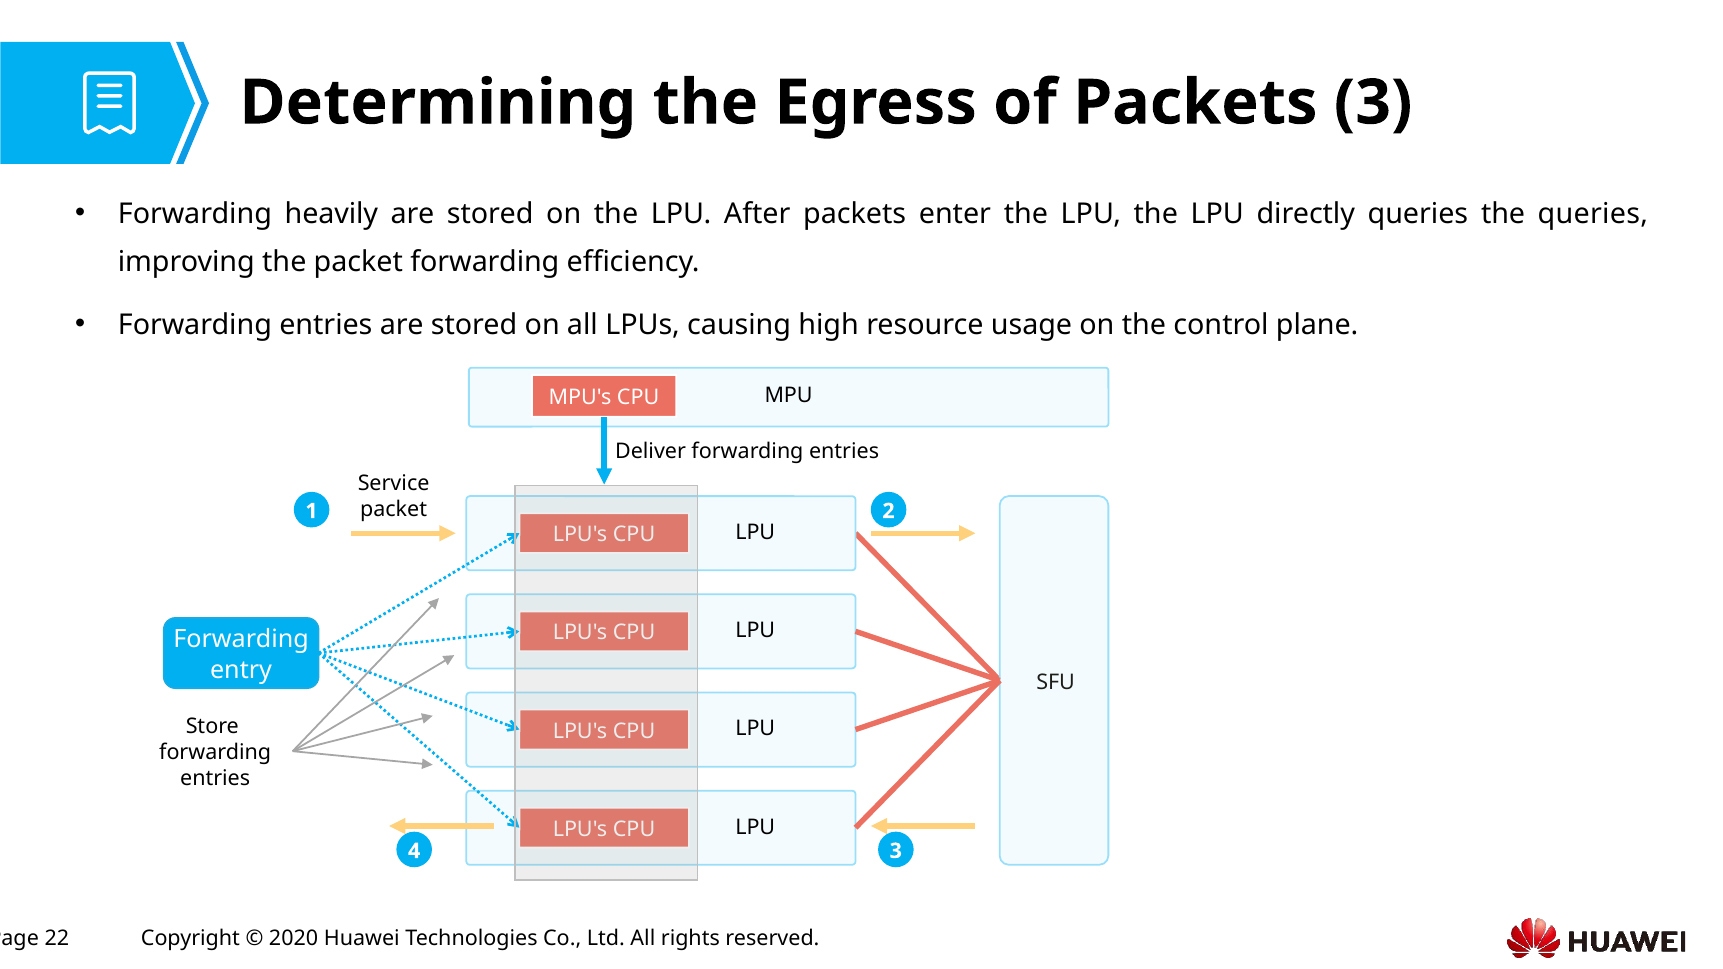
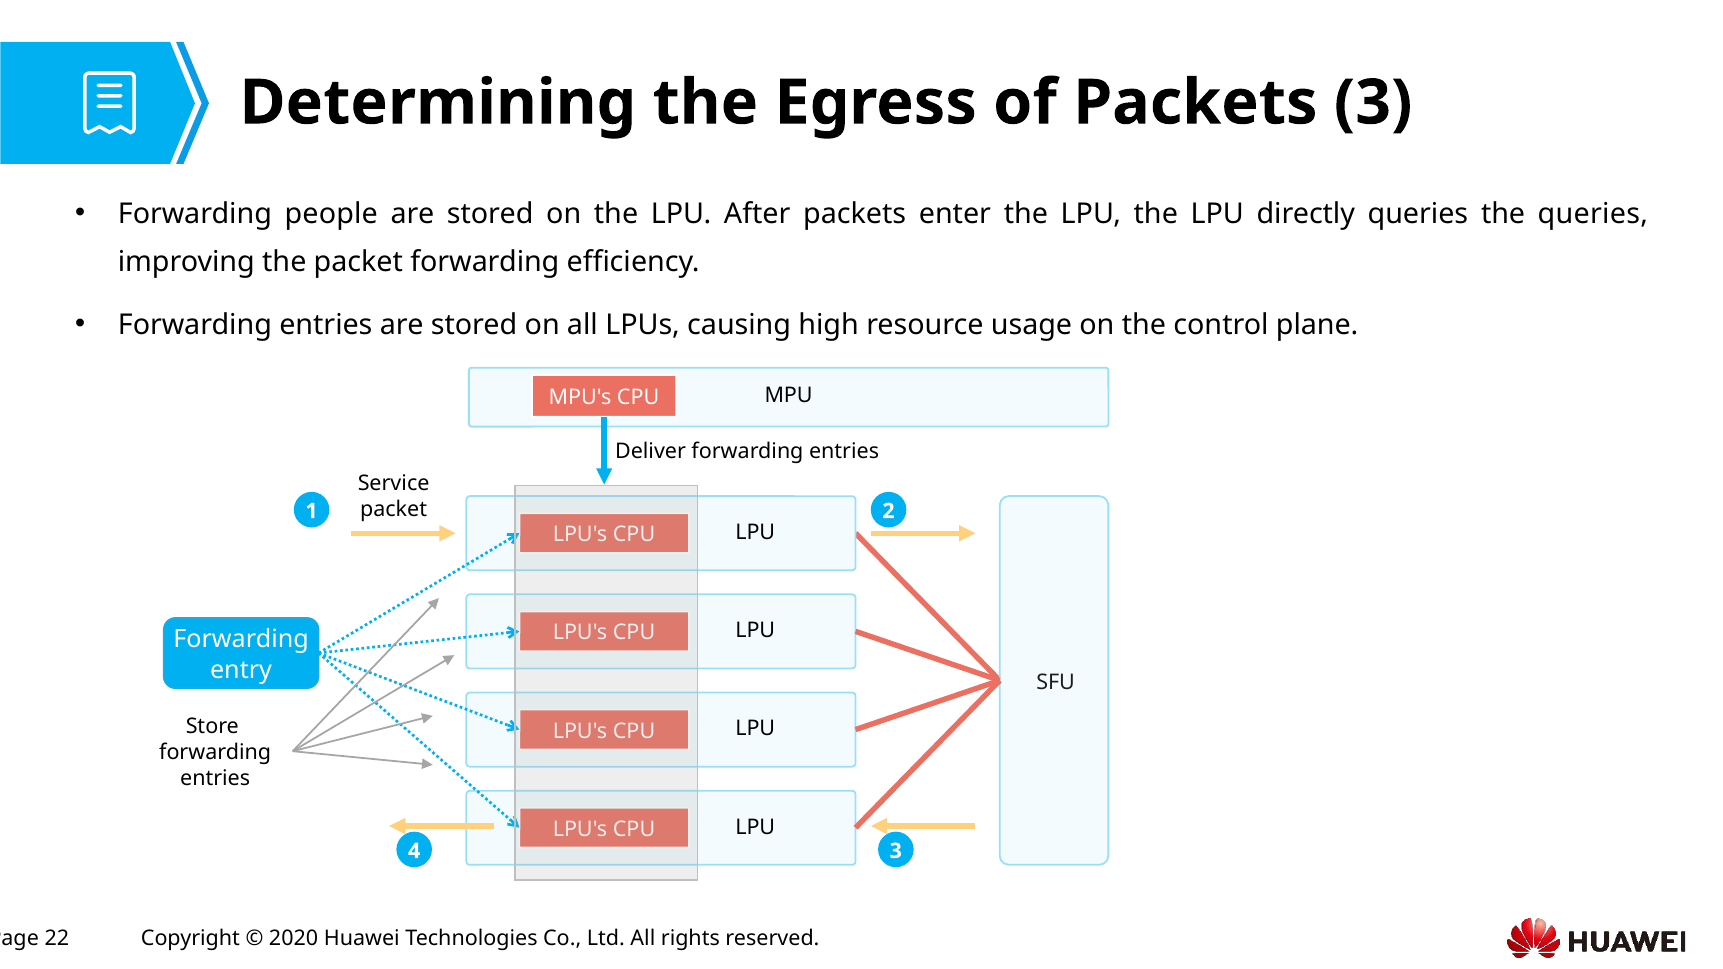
heavily: heavily -> people
